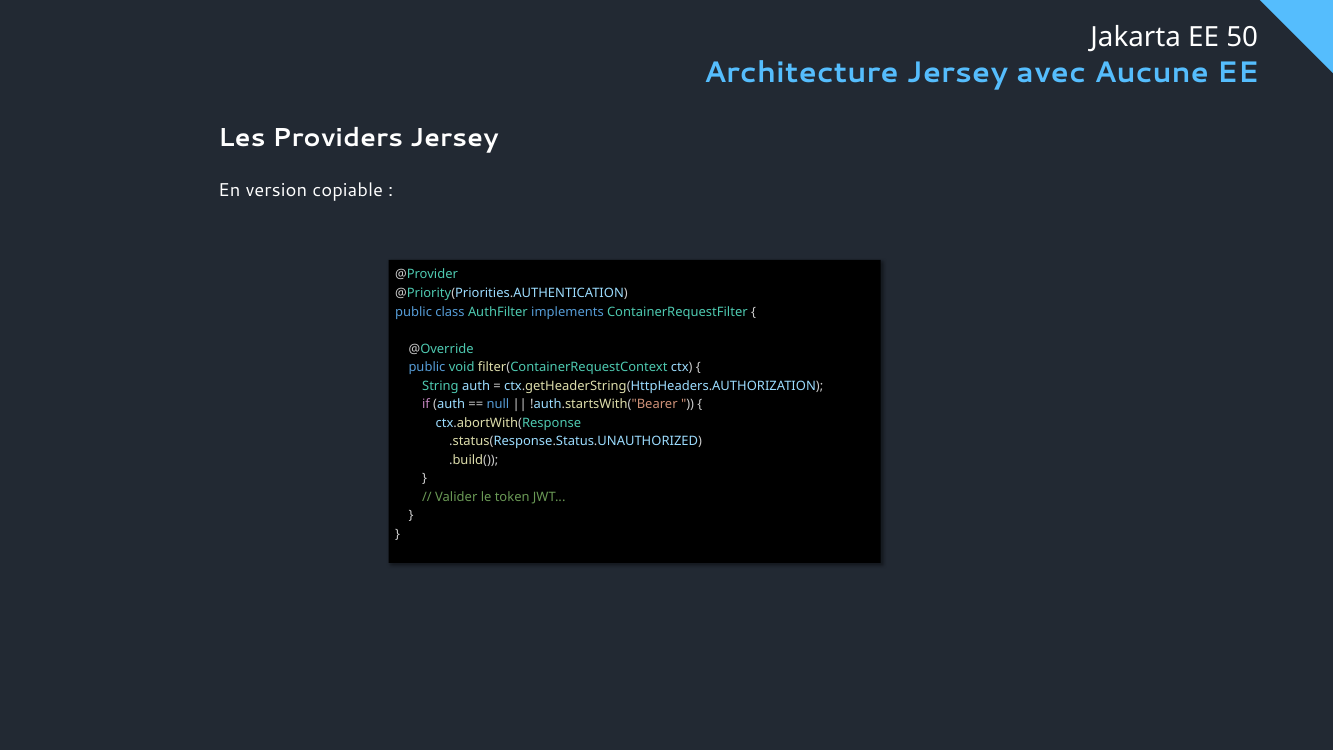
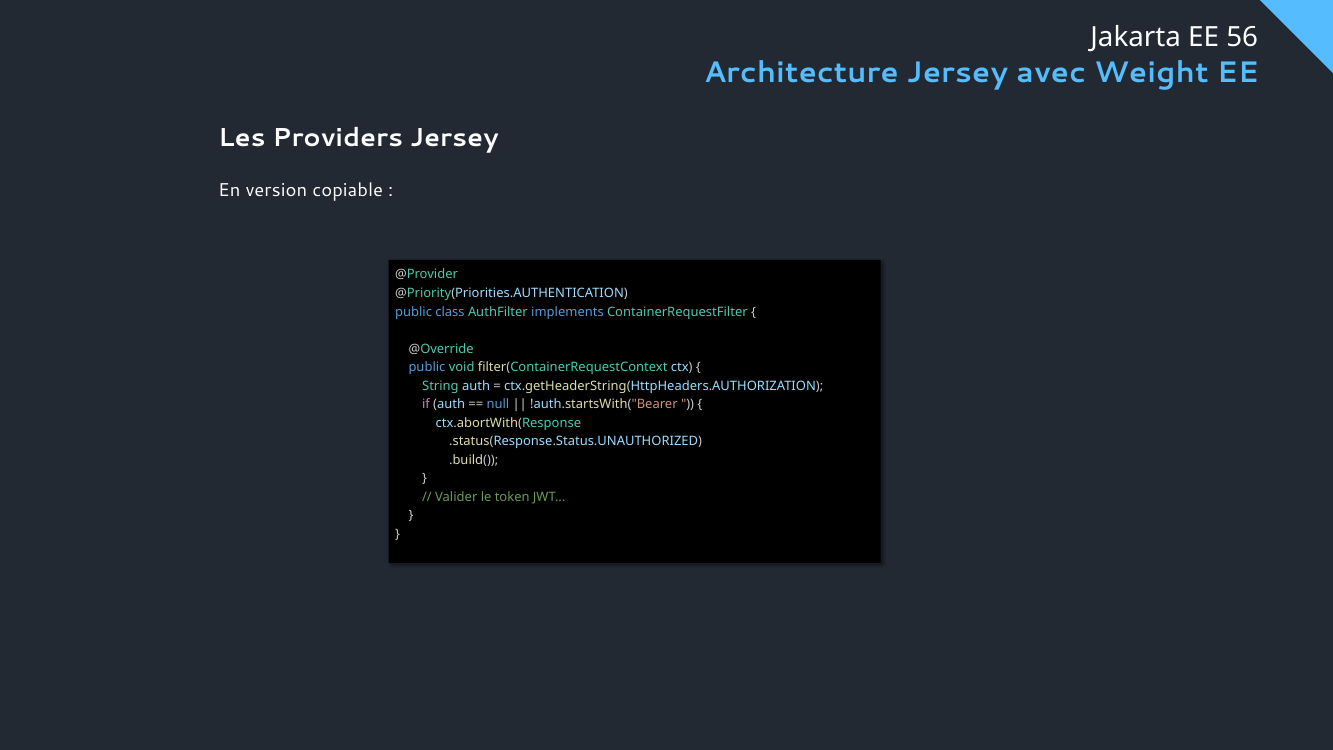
50: 50 -> 56
Aucune: Aucune -> Weight
